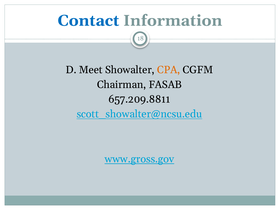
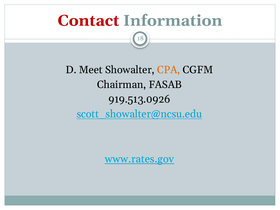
Contact colour: blue -> red
657.209.8811: 657.209.8811 -> 919.513.0926
www.gross.gov: www.gross.gov -> www.rates.gov
